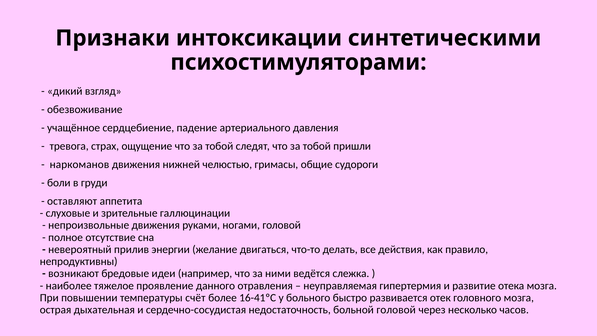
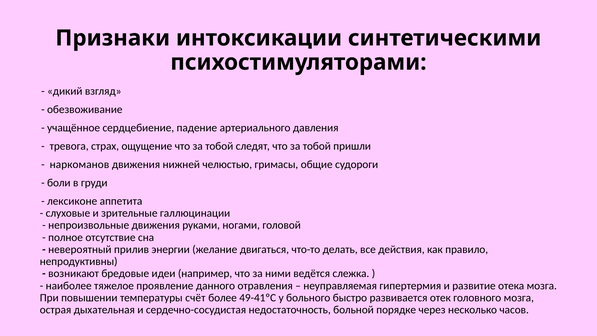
оставляют: оставляют -> лексиконе
16-41ºС: 16-41ºС -> 49-41ºС
больной головой: головой -> порядке
